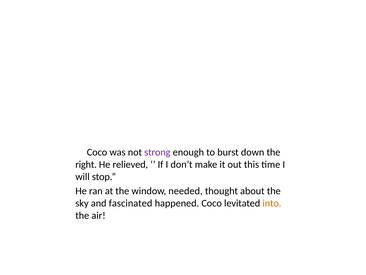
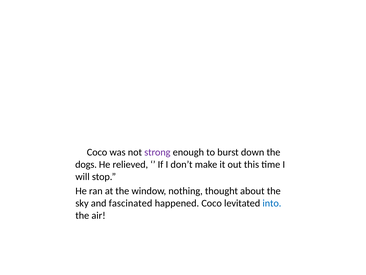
right: right -> dogs
needed: needed -> nothing
into colour: orange -> blue
